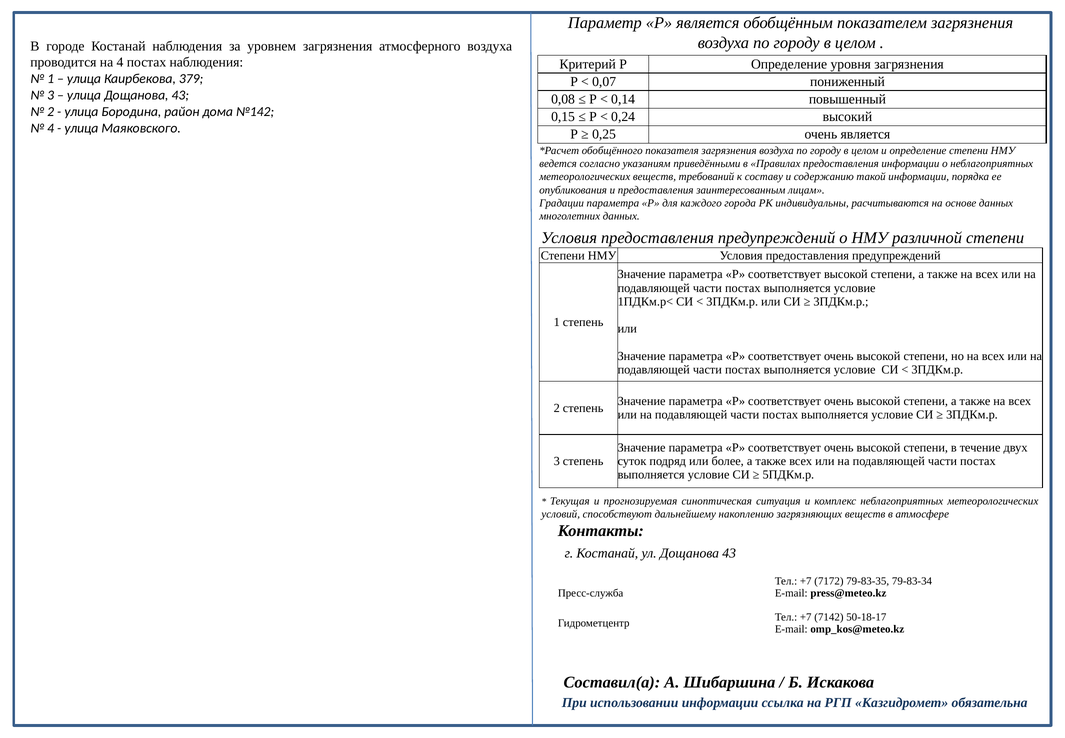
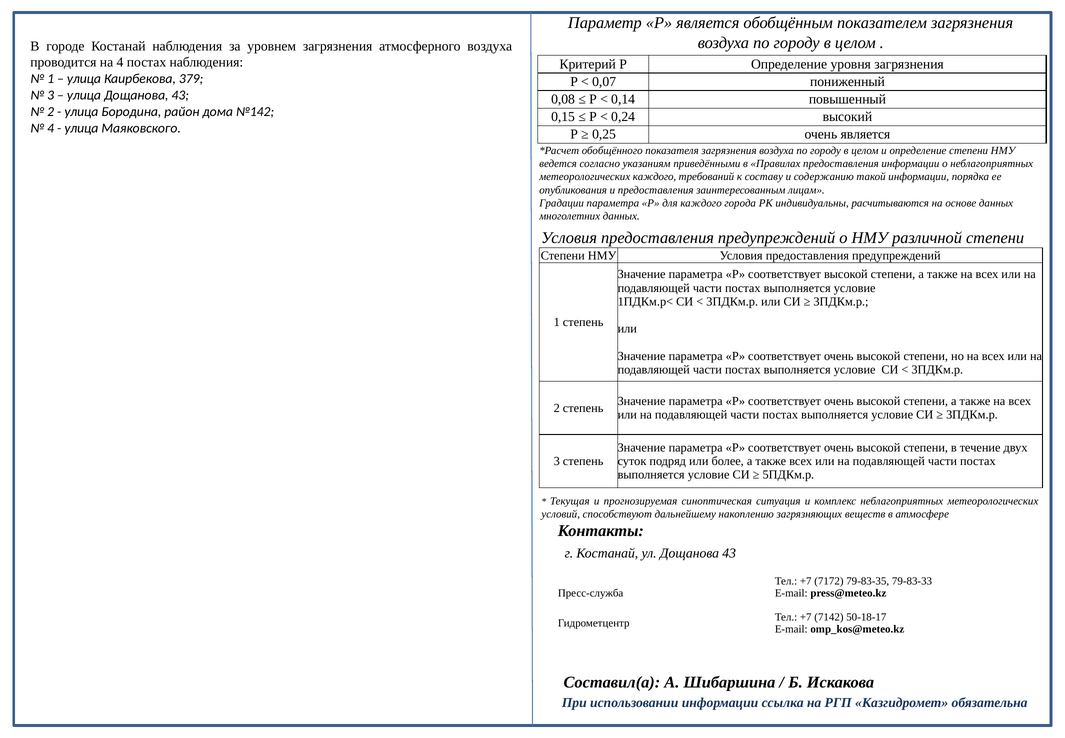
метеорологических веществ: веществ -> каждого
79-83-34: 79-83-34 -> 79-83-33
